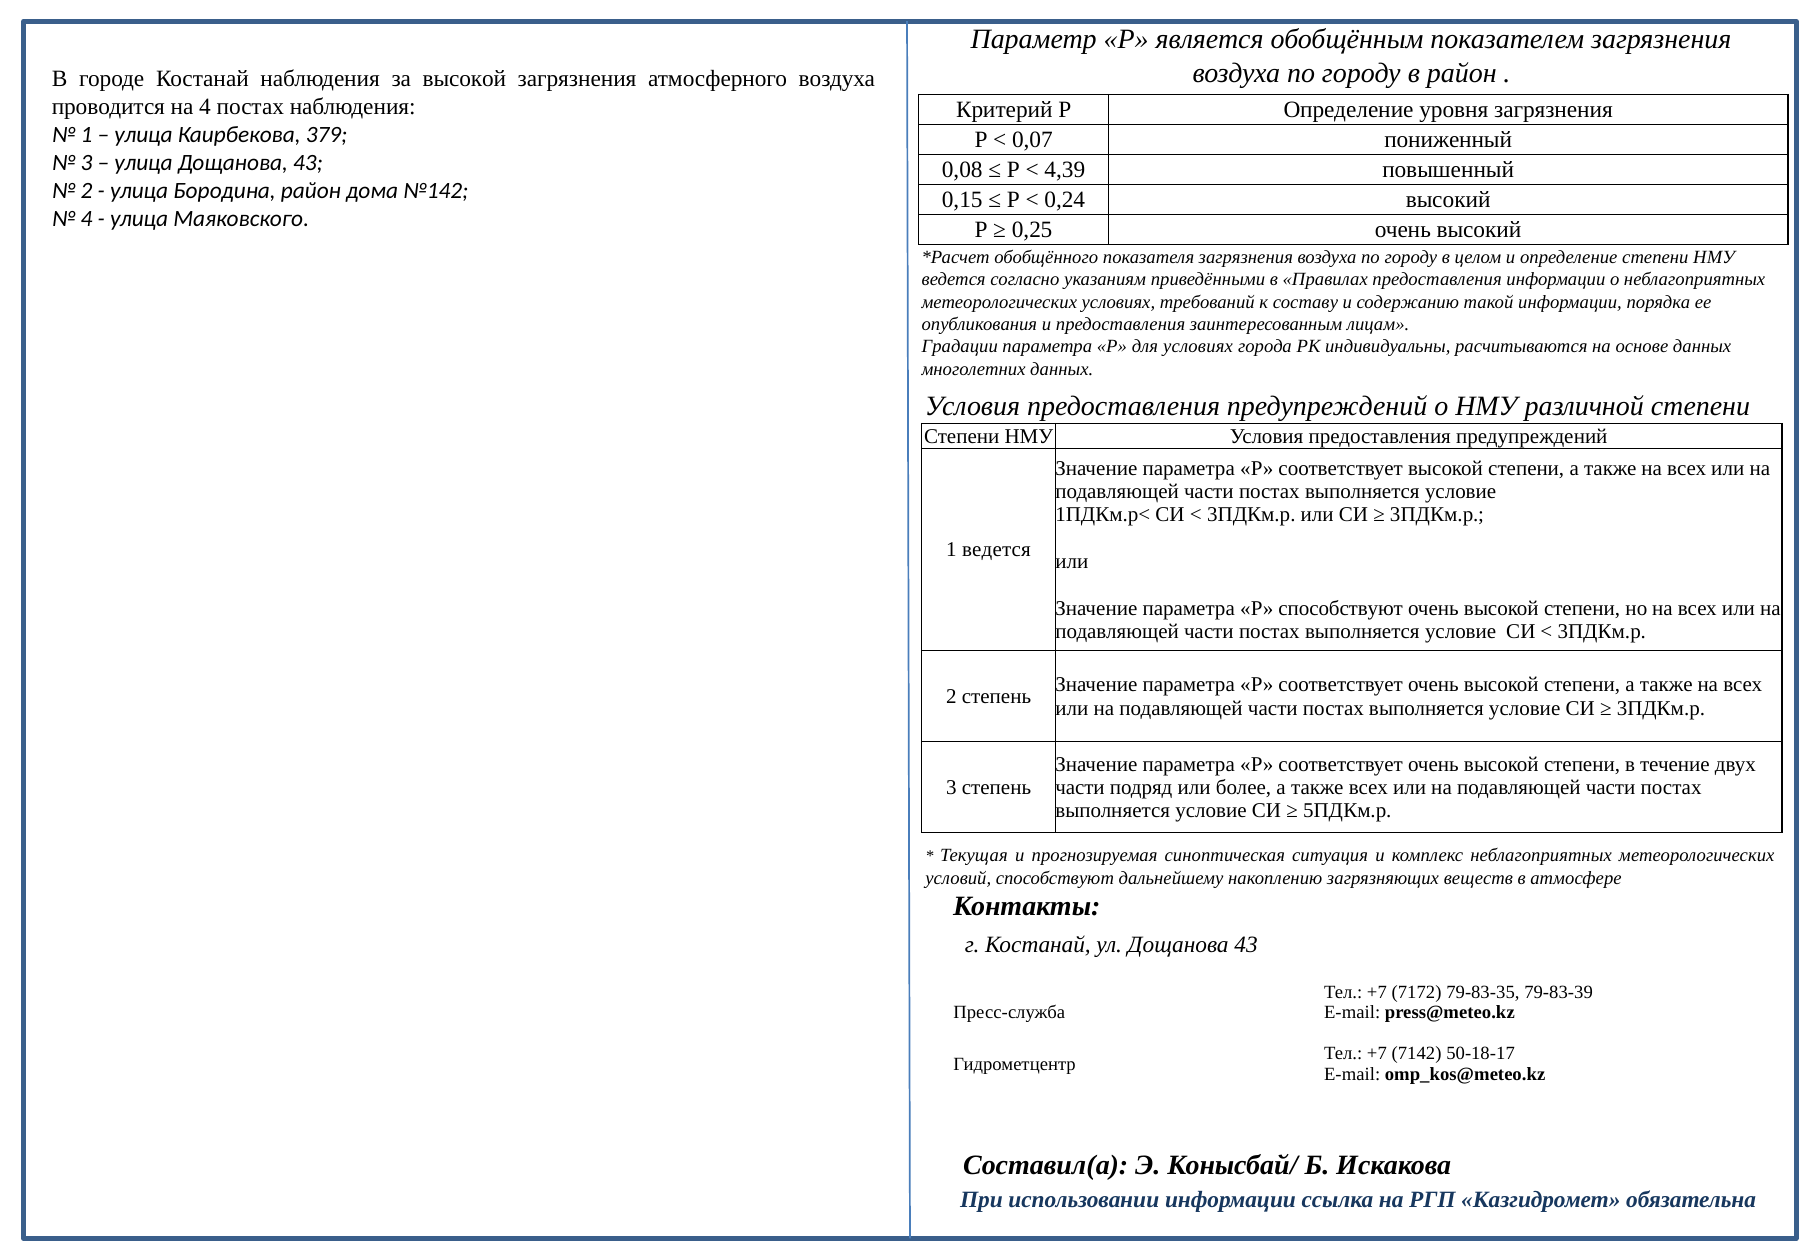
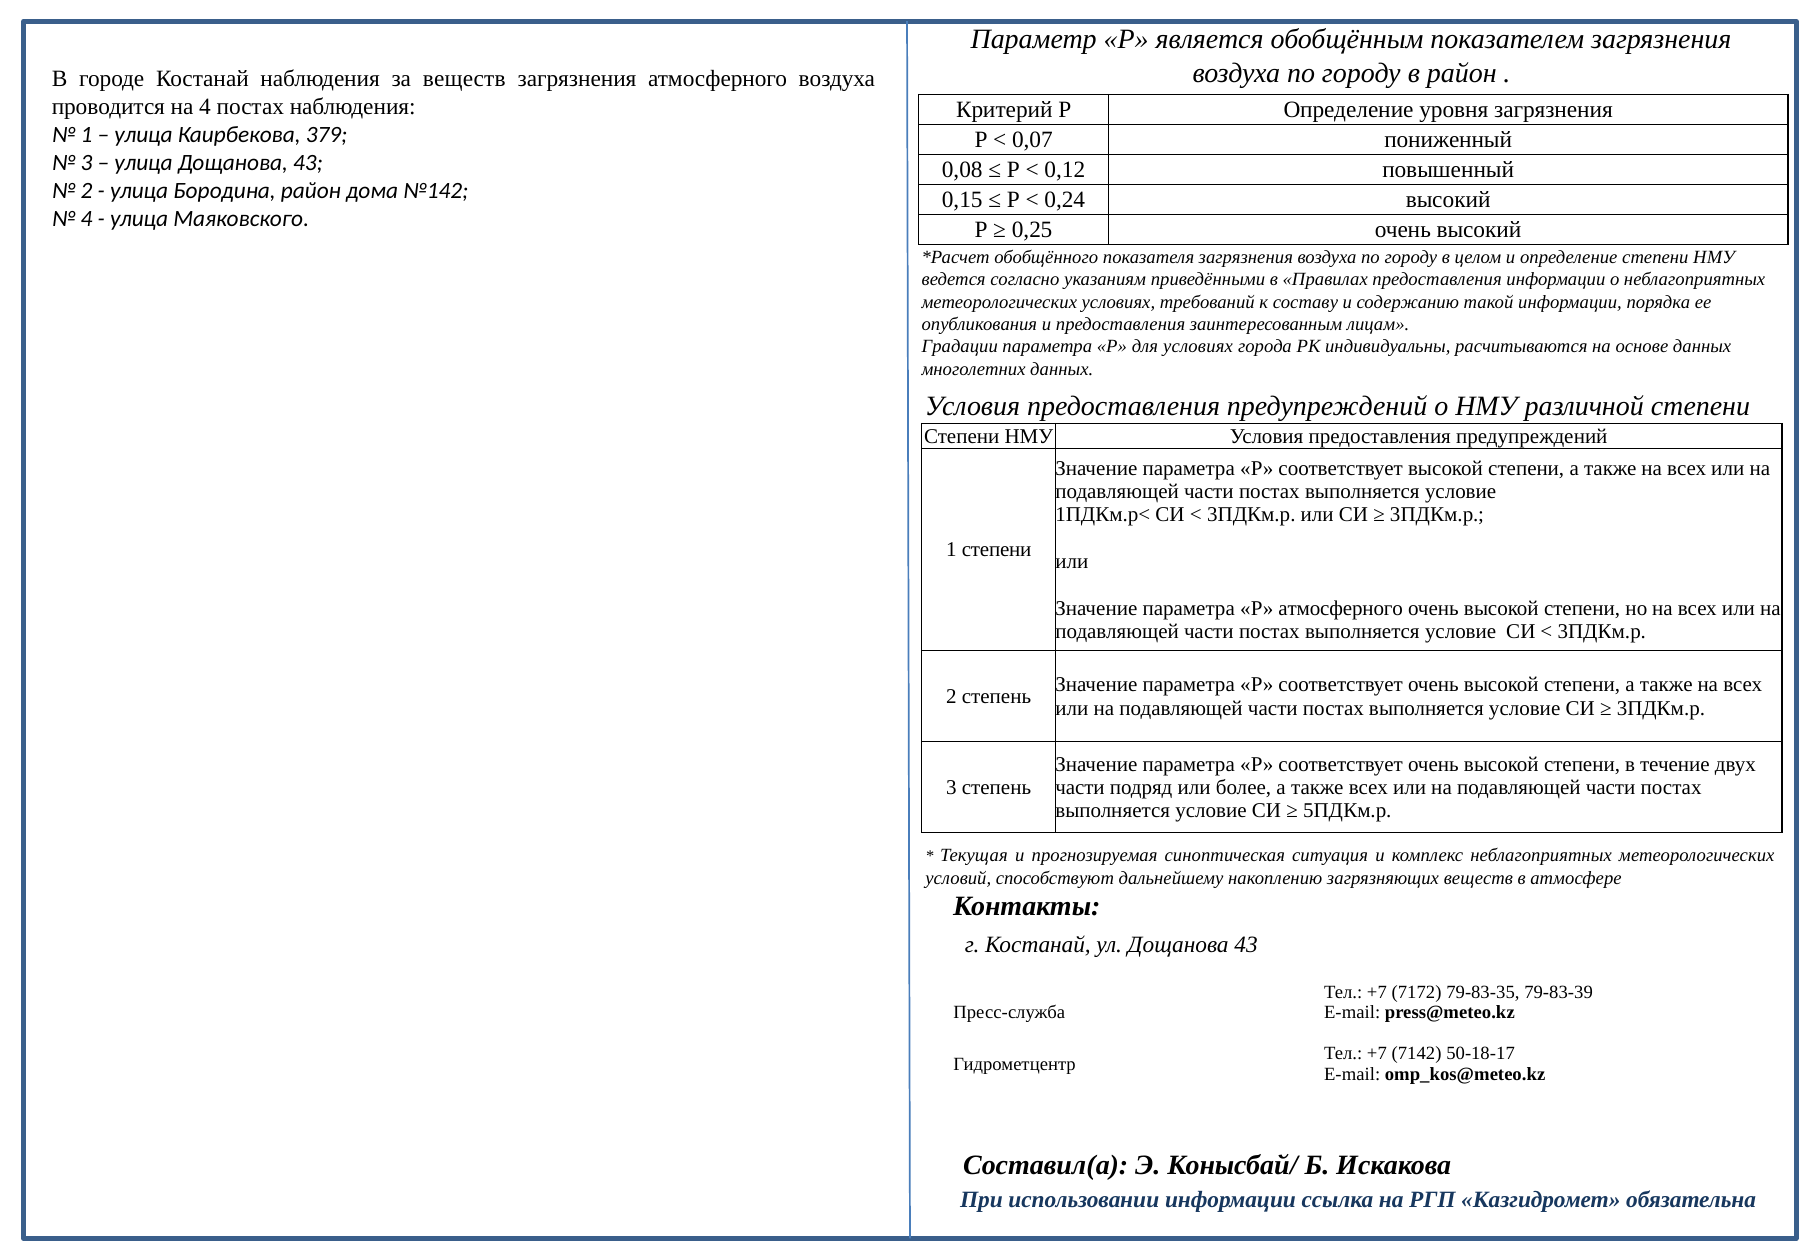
за высокой: высокой -> веществ
4,39: 4,39 -> 0,12
1 ведется: ведется -> степени
Р способствуют: способствуют -> атмосферного
